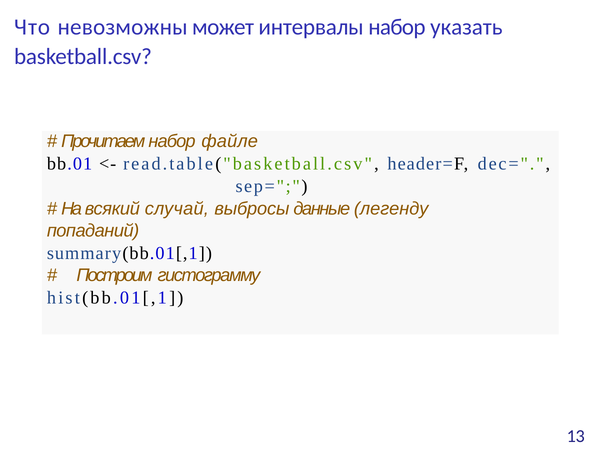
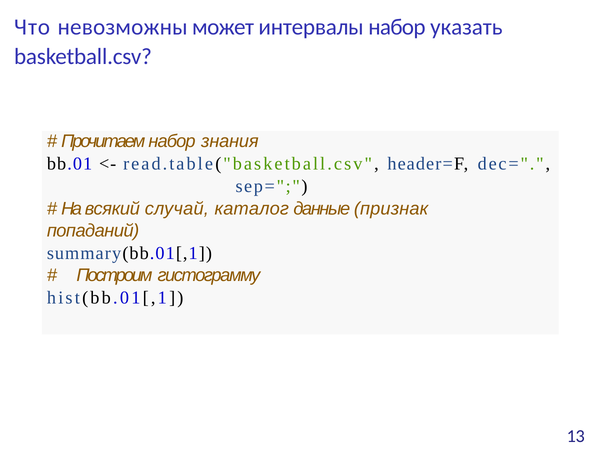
файле: файле -> знания
выбросы: выбросы -> каталог
легенду: легенду -> признак
